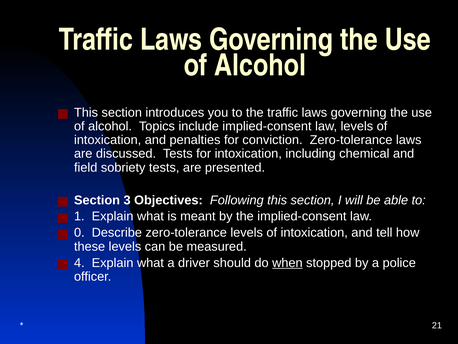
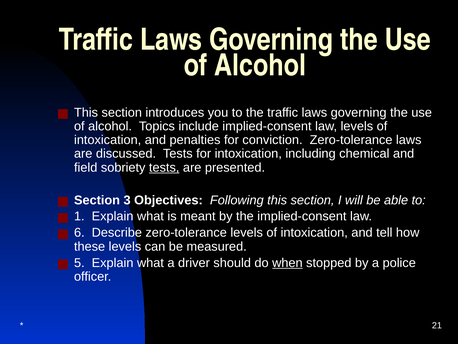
tests at (164, 167) underline: none -> present
0: 0 -> 6
4: 4 -> 5
